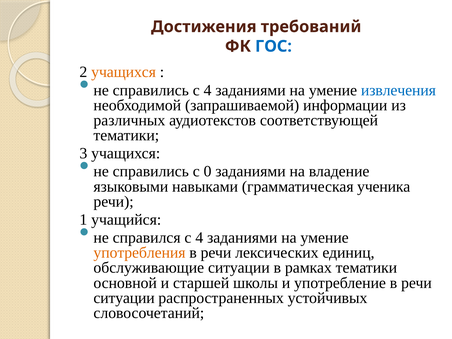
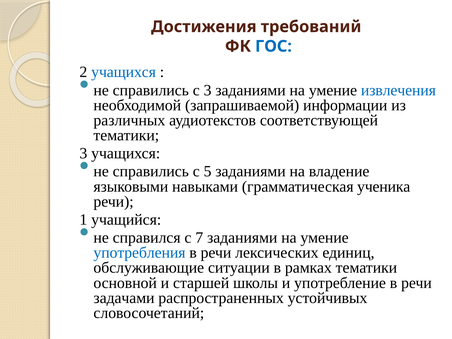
учащихся at (124, 72) colour: orange -> blue
справились с 4: 4 -> 3
0: 0 -> 5
справился с 4: 4 -> 7
употребления colour: orange -> blue
ситуации at (124, 298): ситуации -> задачами
